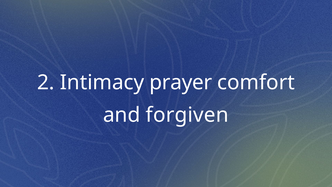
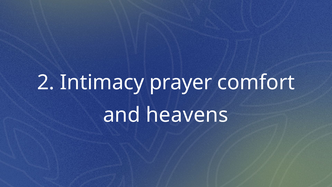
forgiven: forgiven -> heavens
